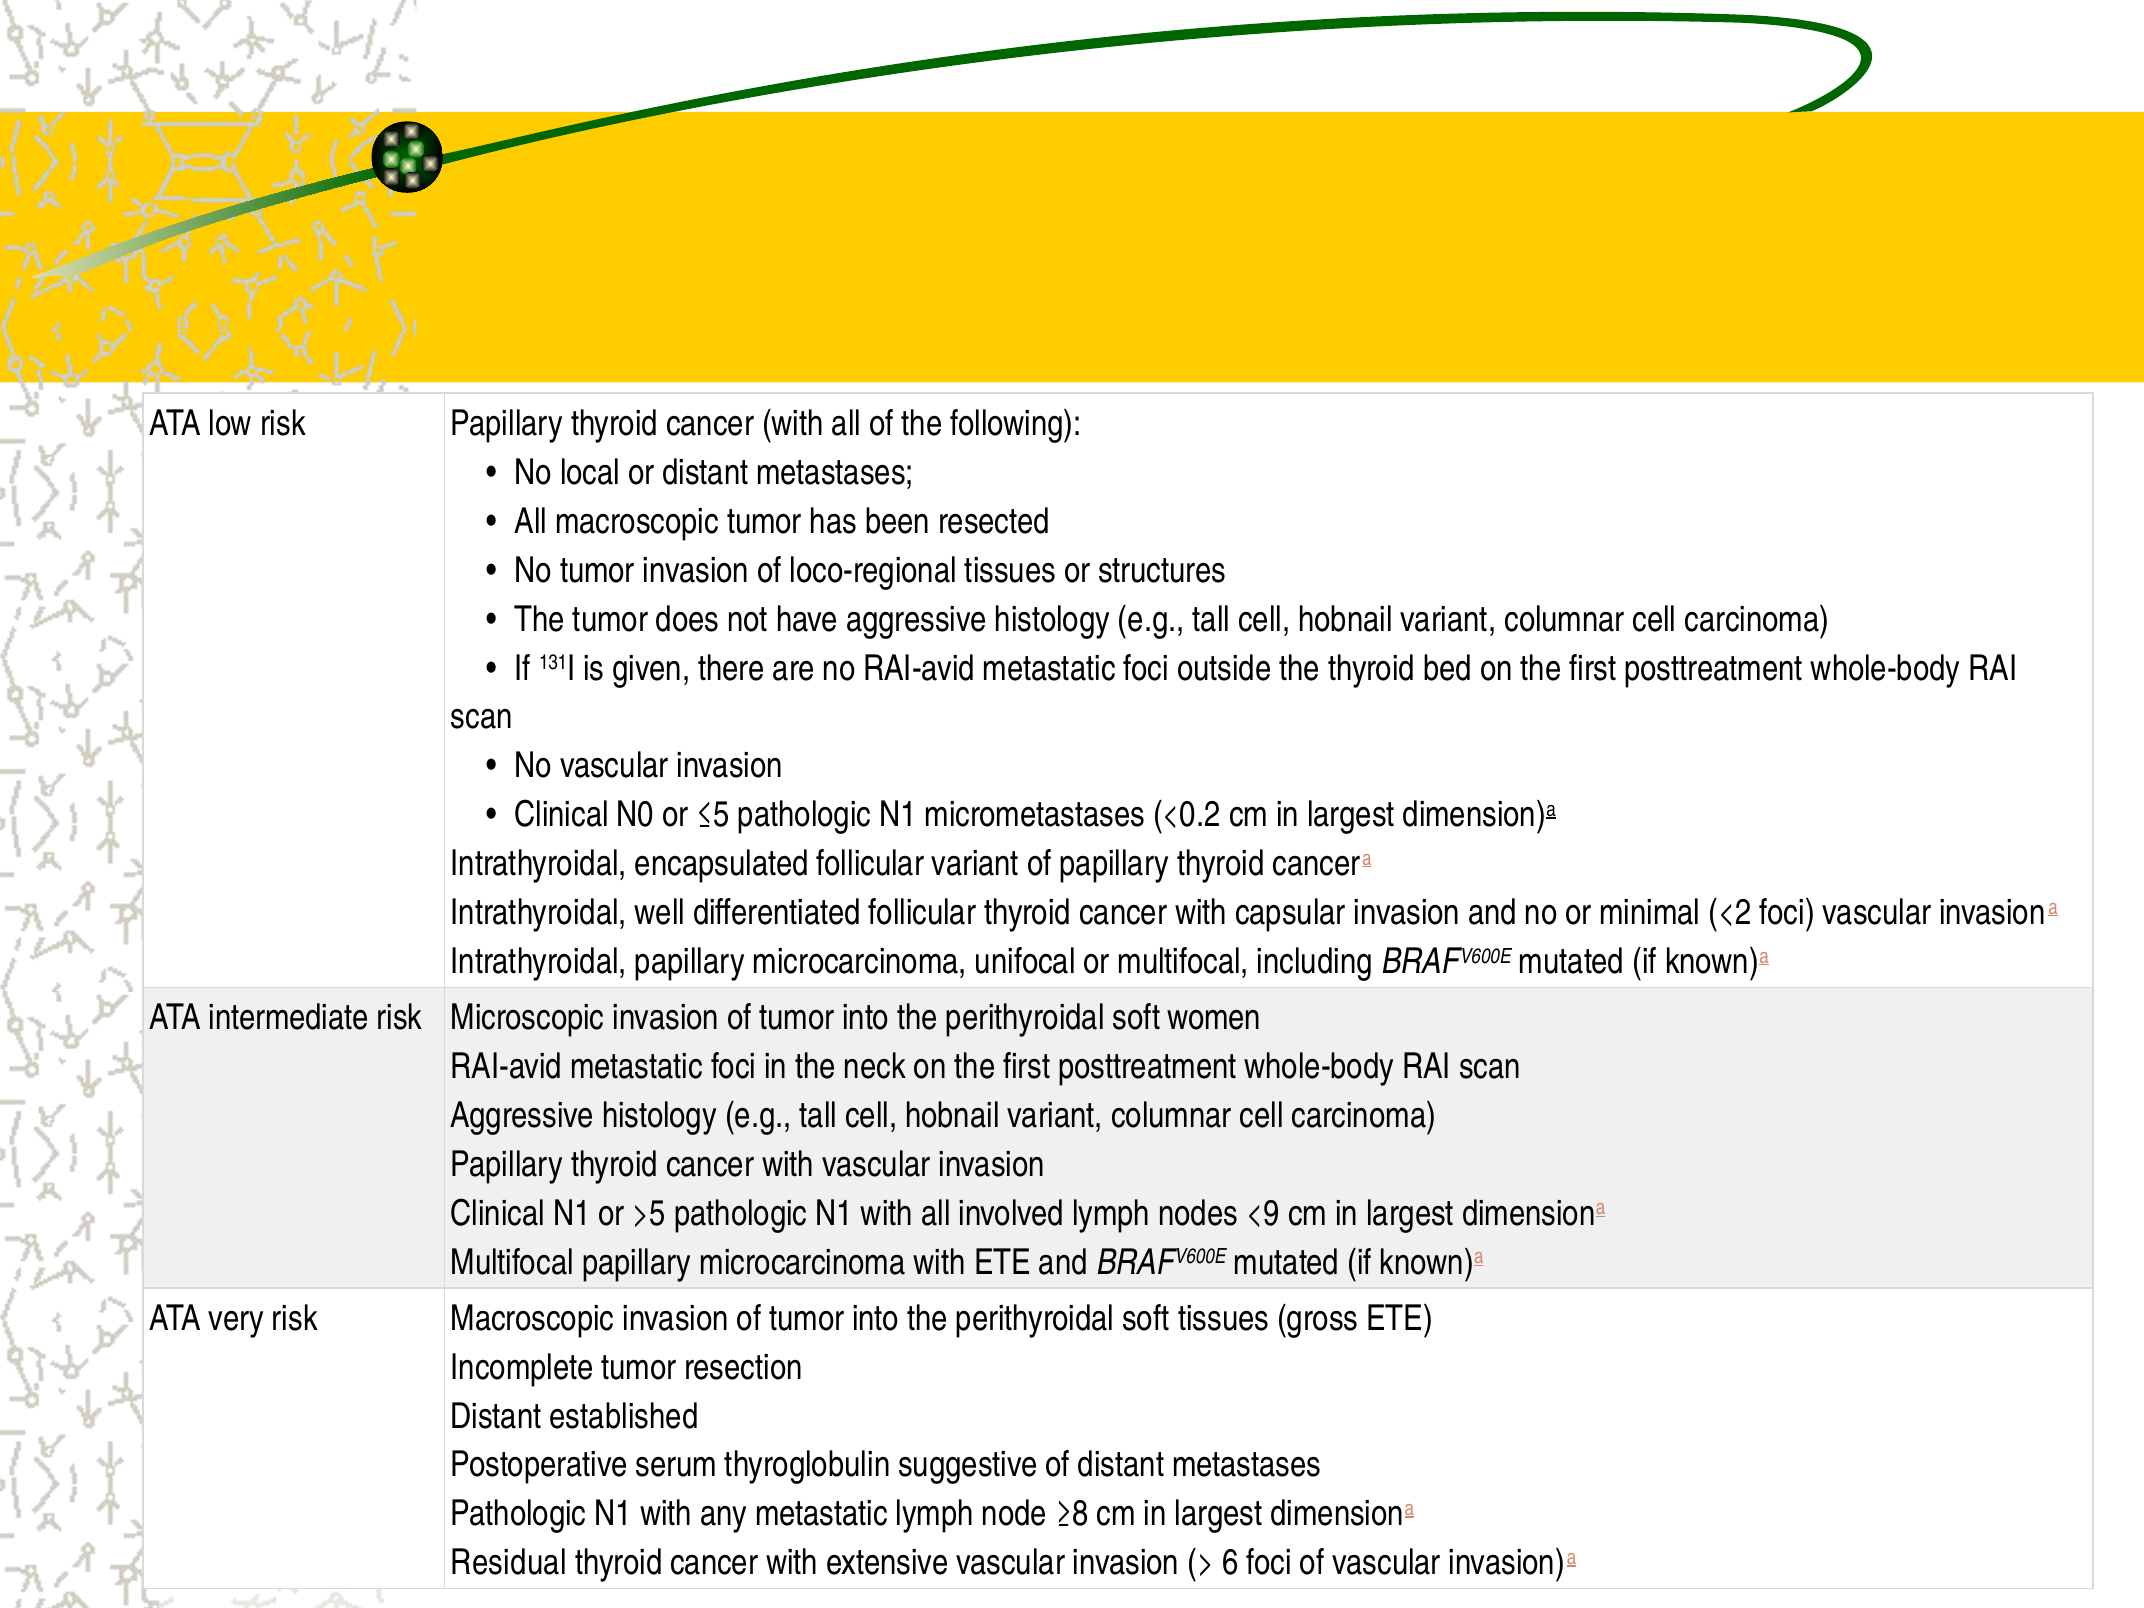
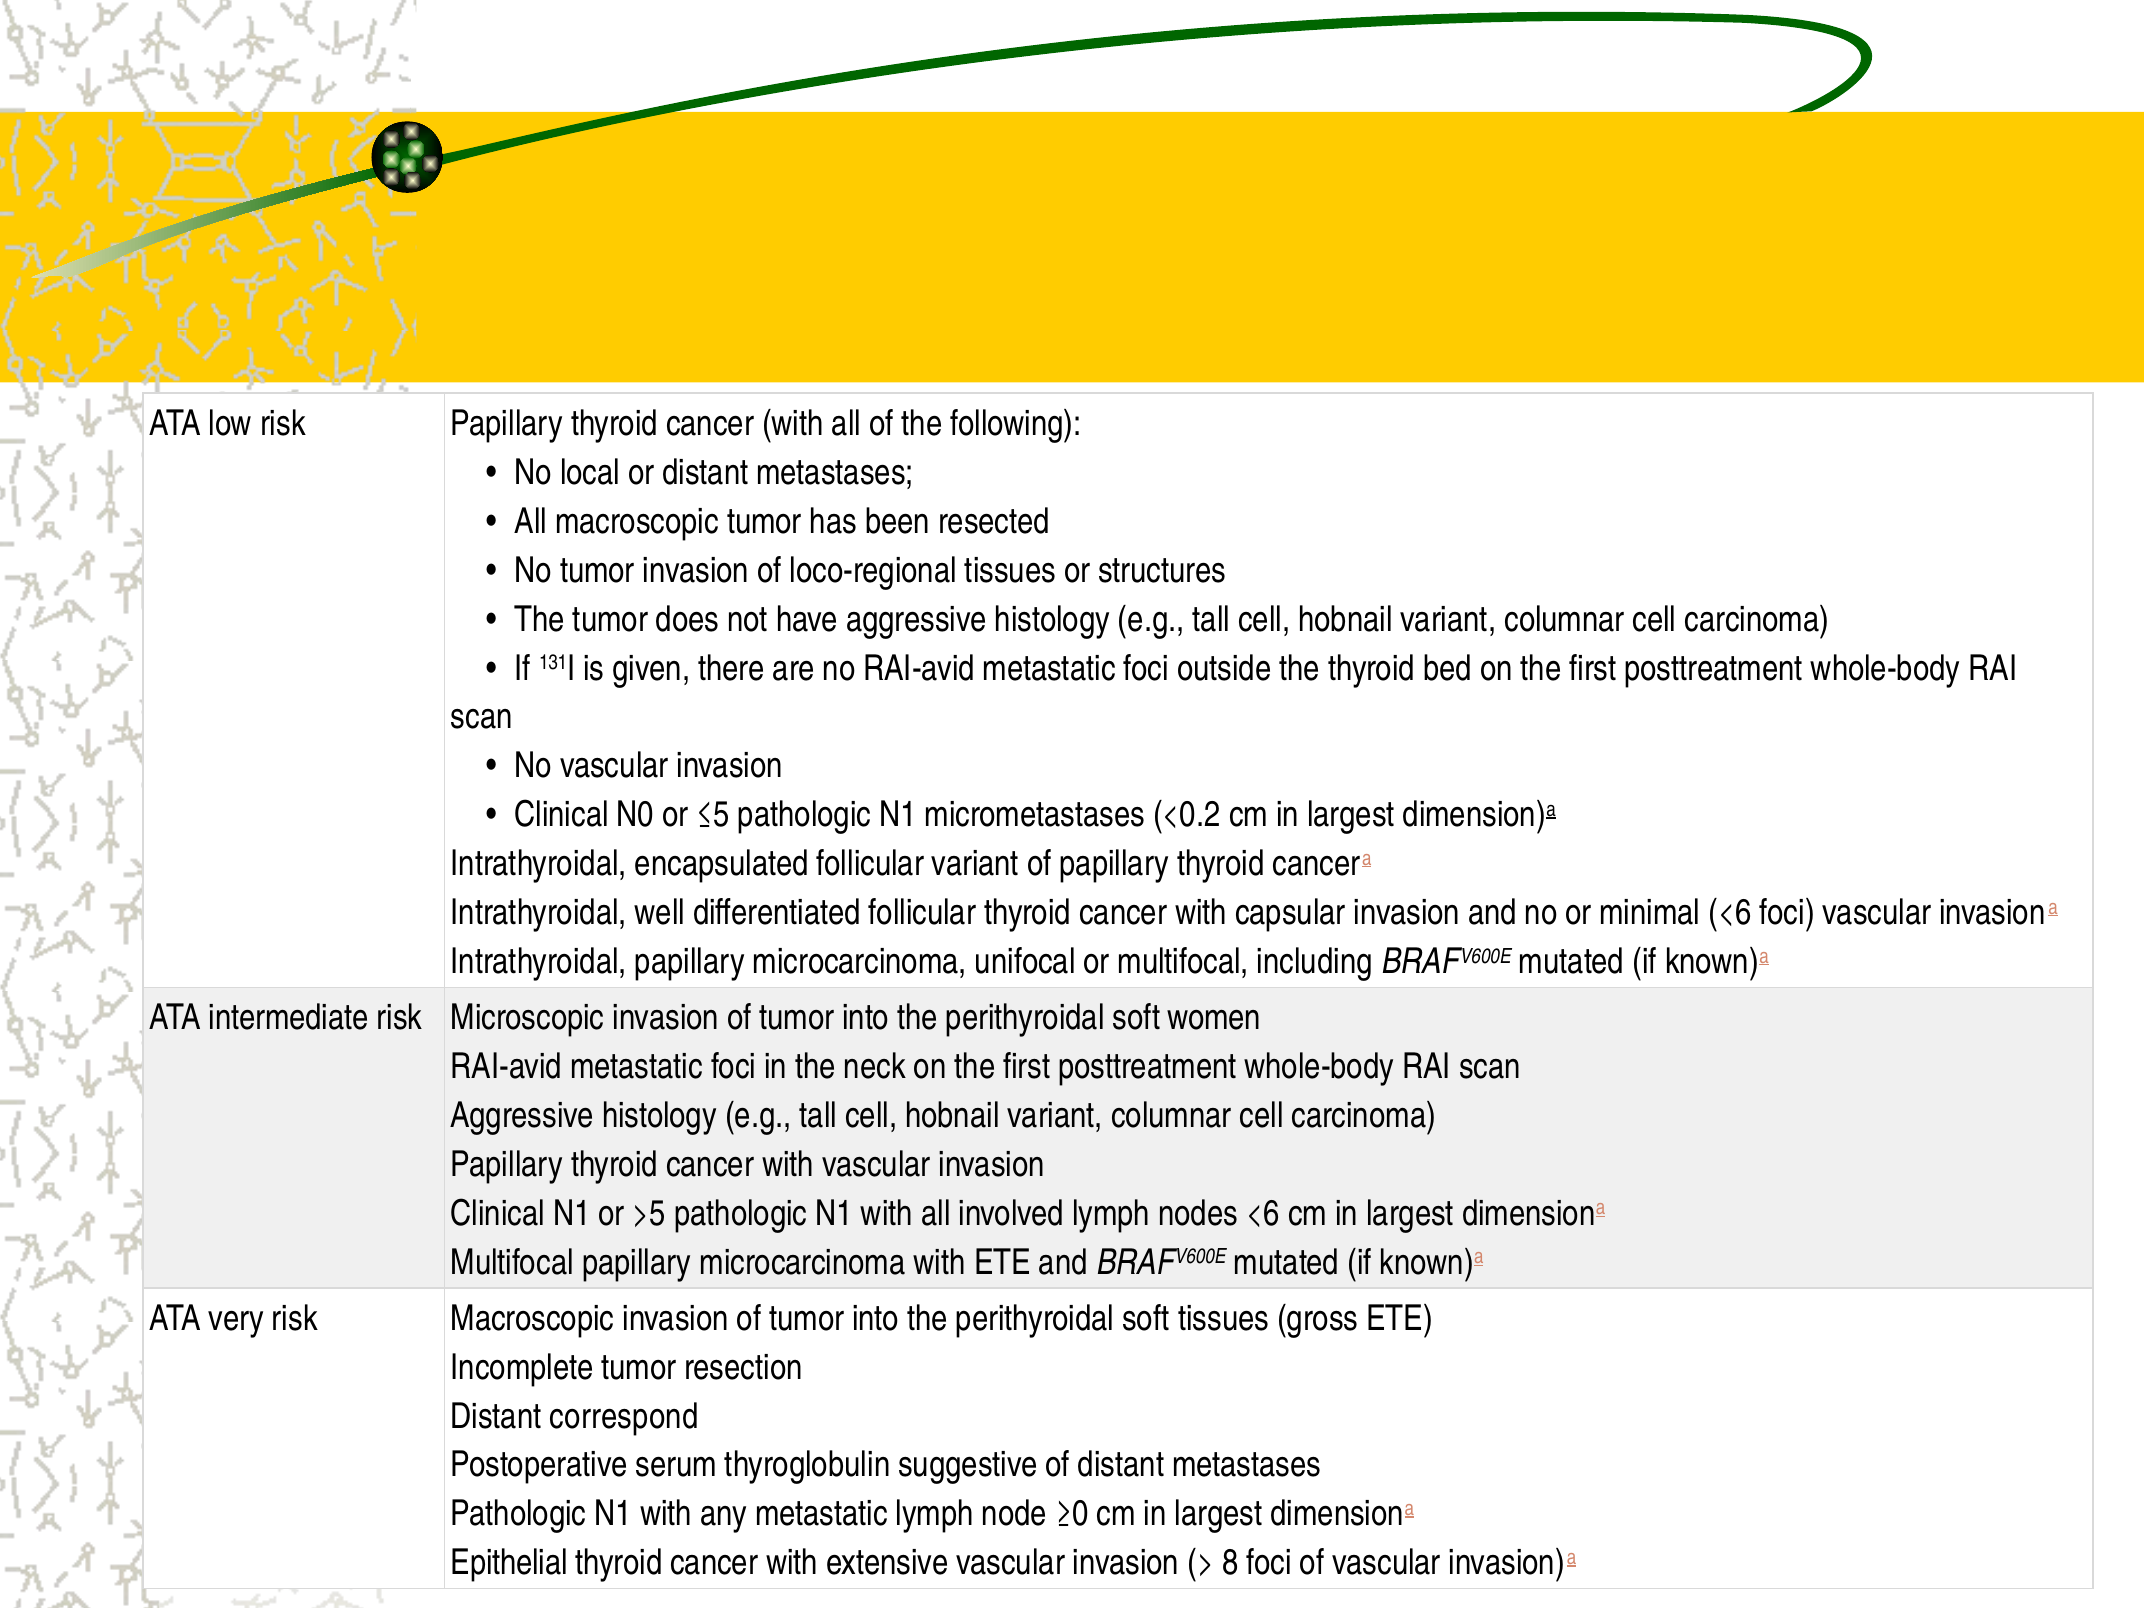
minimal <2: <2 -> <6
nodes <9: <9 -> <6
established: established -> correspond
≥8: ≥8 -> ≥0
Residual: Residual -> Epithelial
6: 6 -> 8
